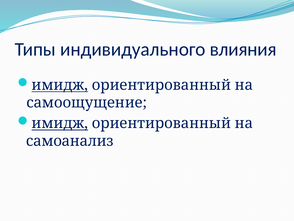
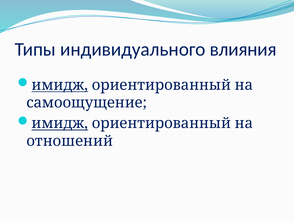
самоанализ: самоанализ -> отношений
